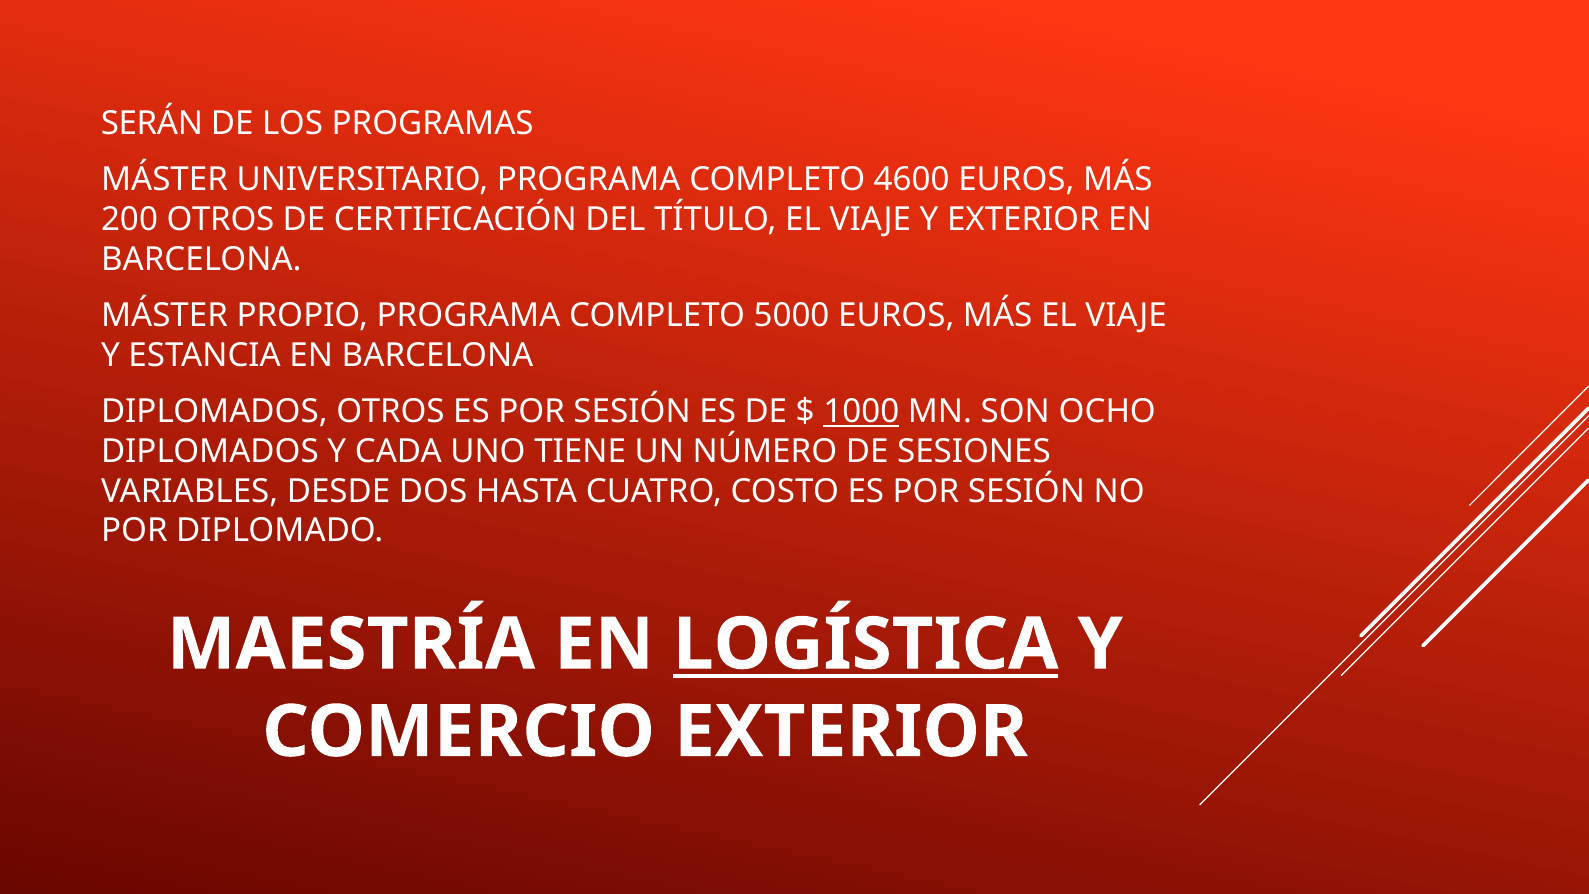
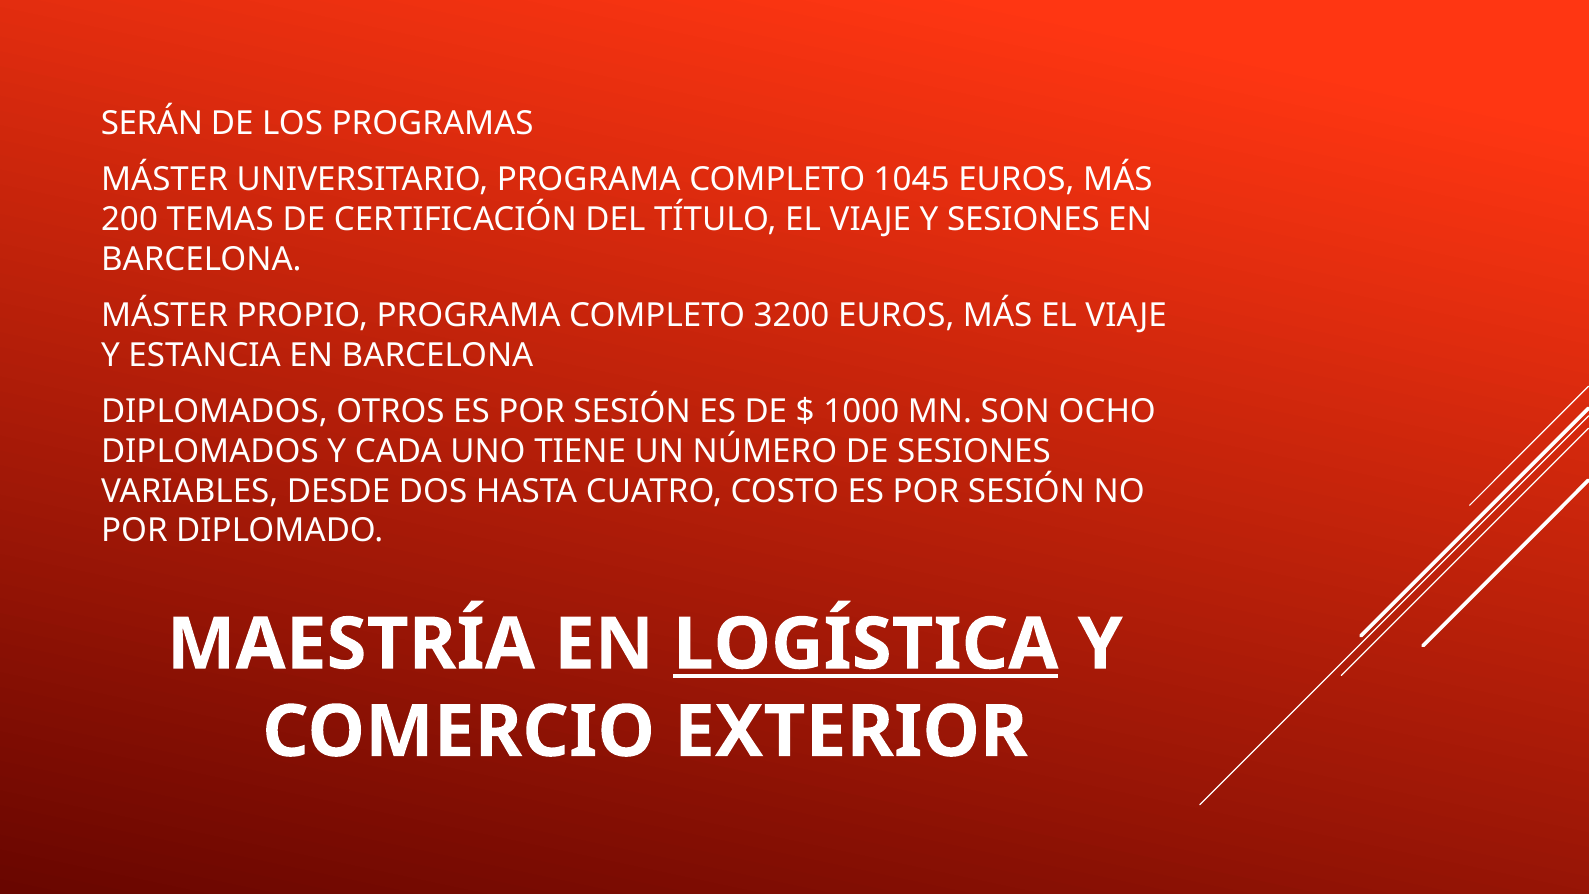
4600: 4600 -> 1045
200 OTROS: OTROS -> TEMAS
Y EXTERIOR: EXTERIOR -> SESIONES
5000: 5000 -> 3200
1000 underline: present -> none
